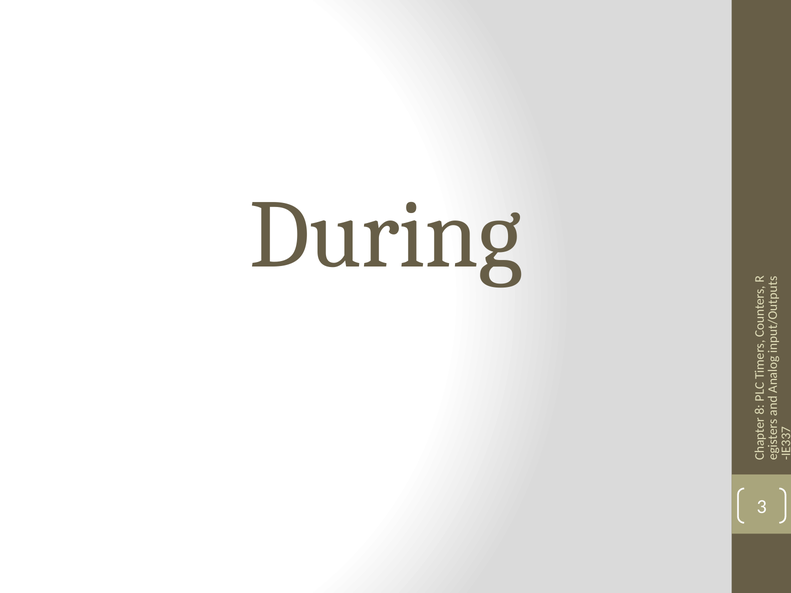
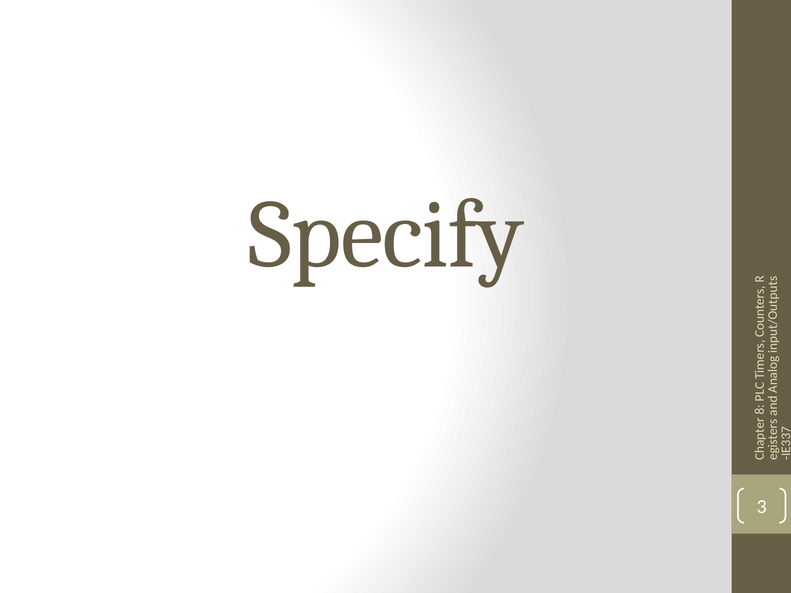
During: During -> Specify
